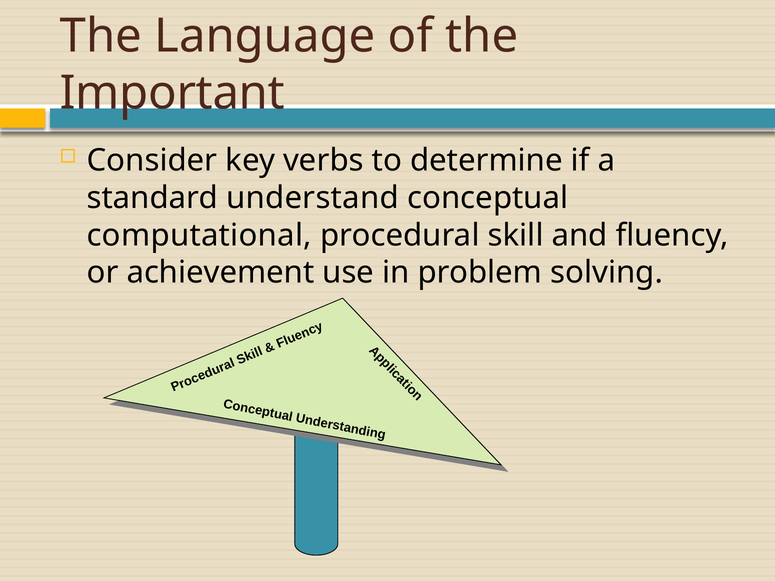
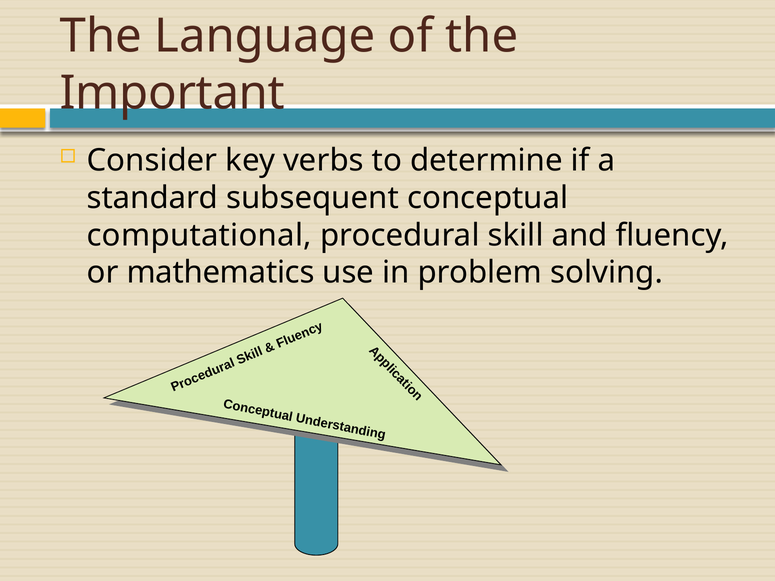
understand: understand -> subsequent
achievement: achievement -> mathematics
